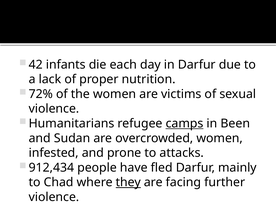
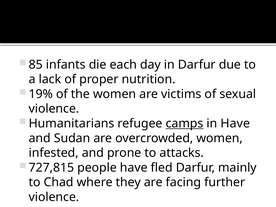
42: 42 -> 85
72%: 72% -> 19%
in Been: Been -> Have
912,434: 912,434 -> 727,815
they underline: present -> none
